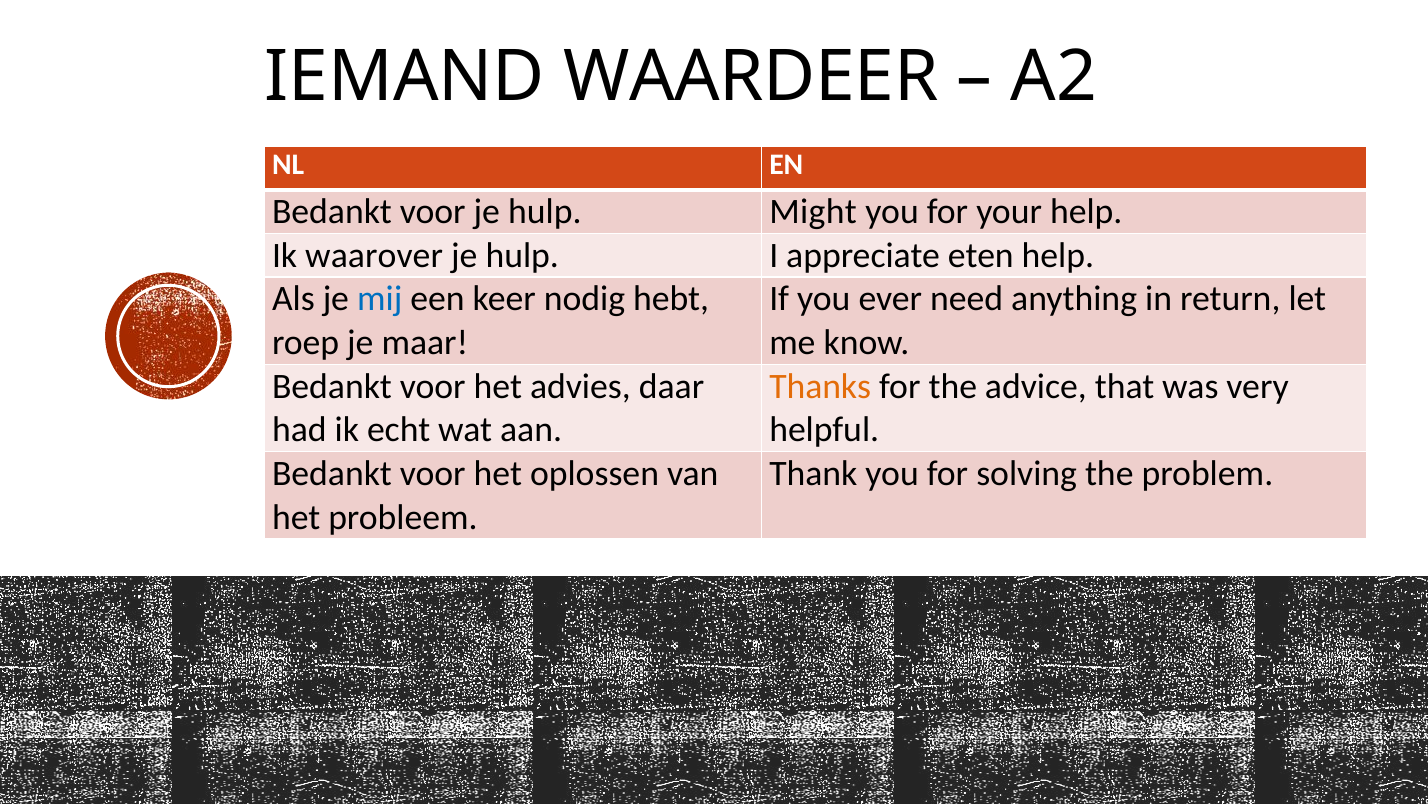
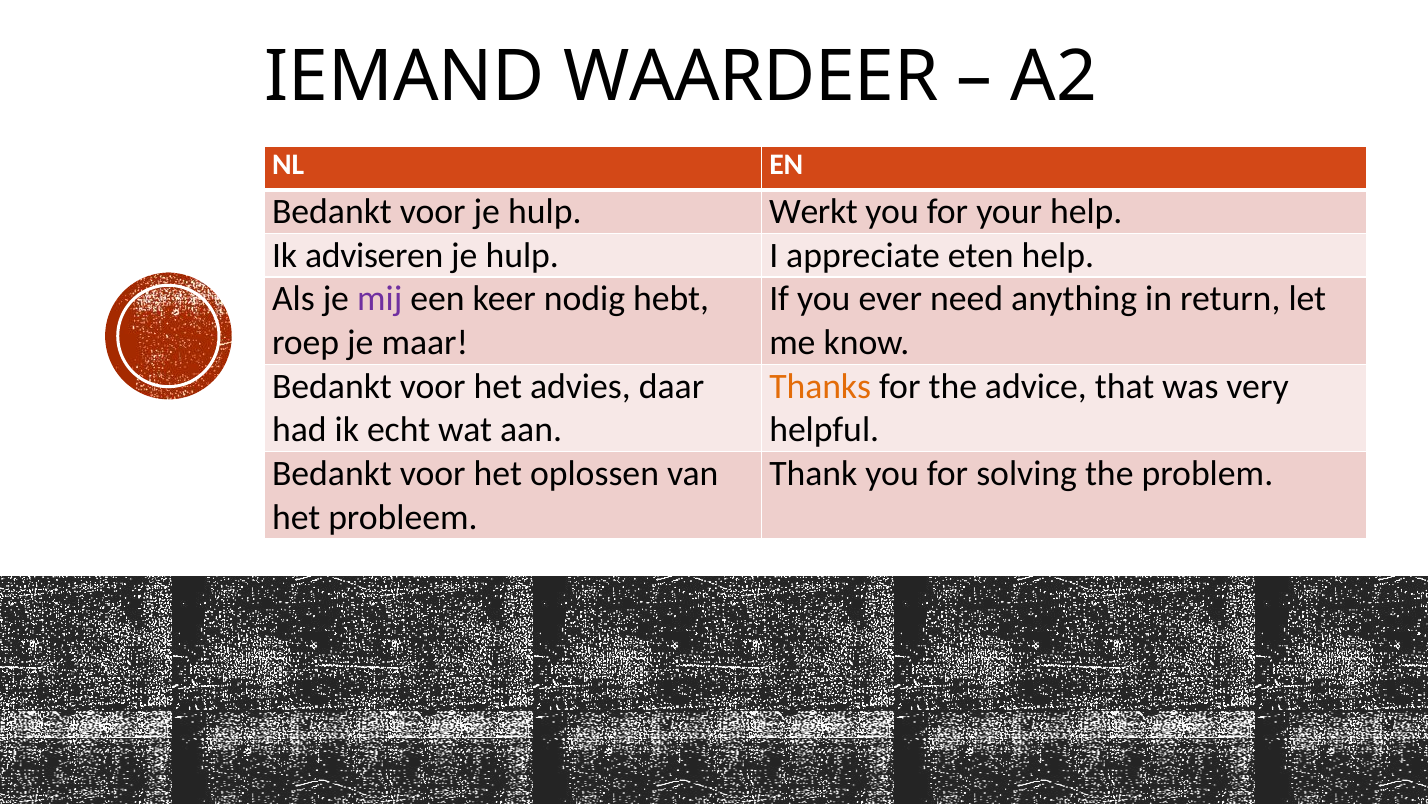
Might: Might -> Werkt
waarover: waarover -> adviseren
mij colour: blue -> purple
